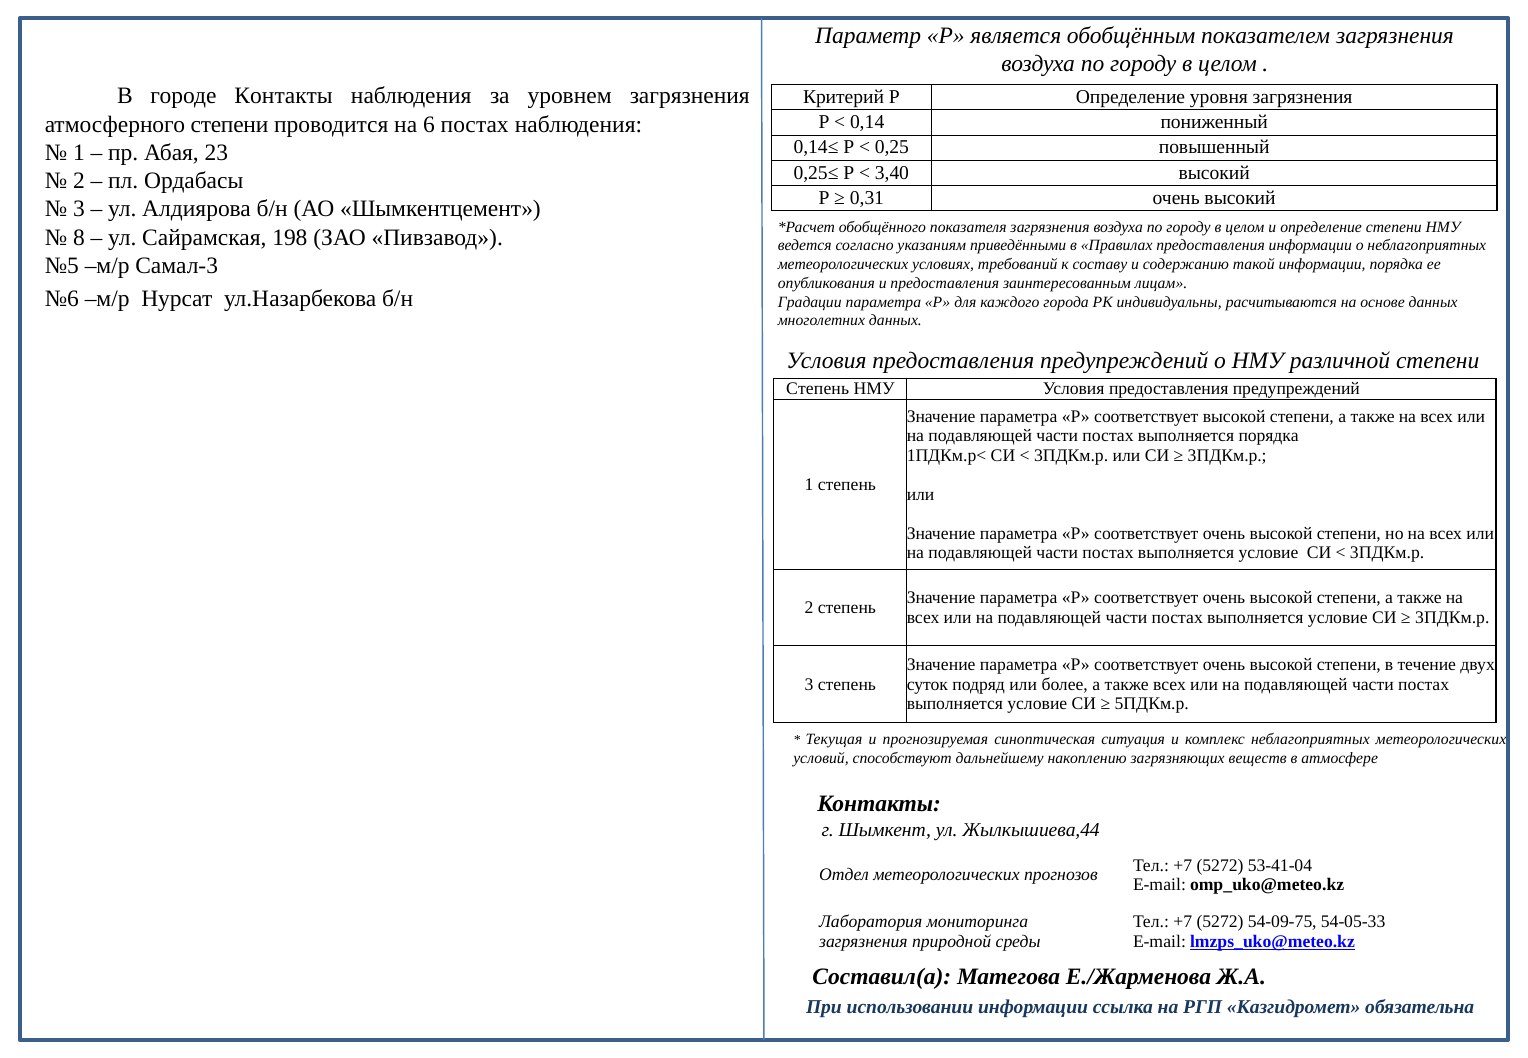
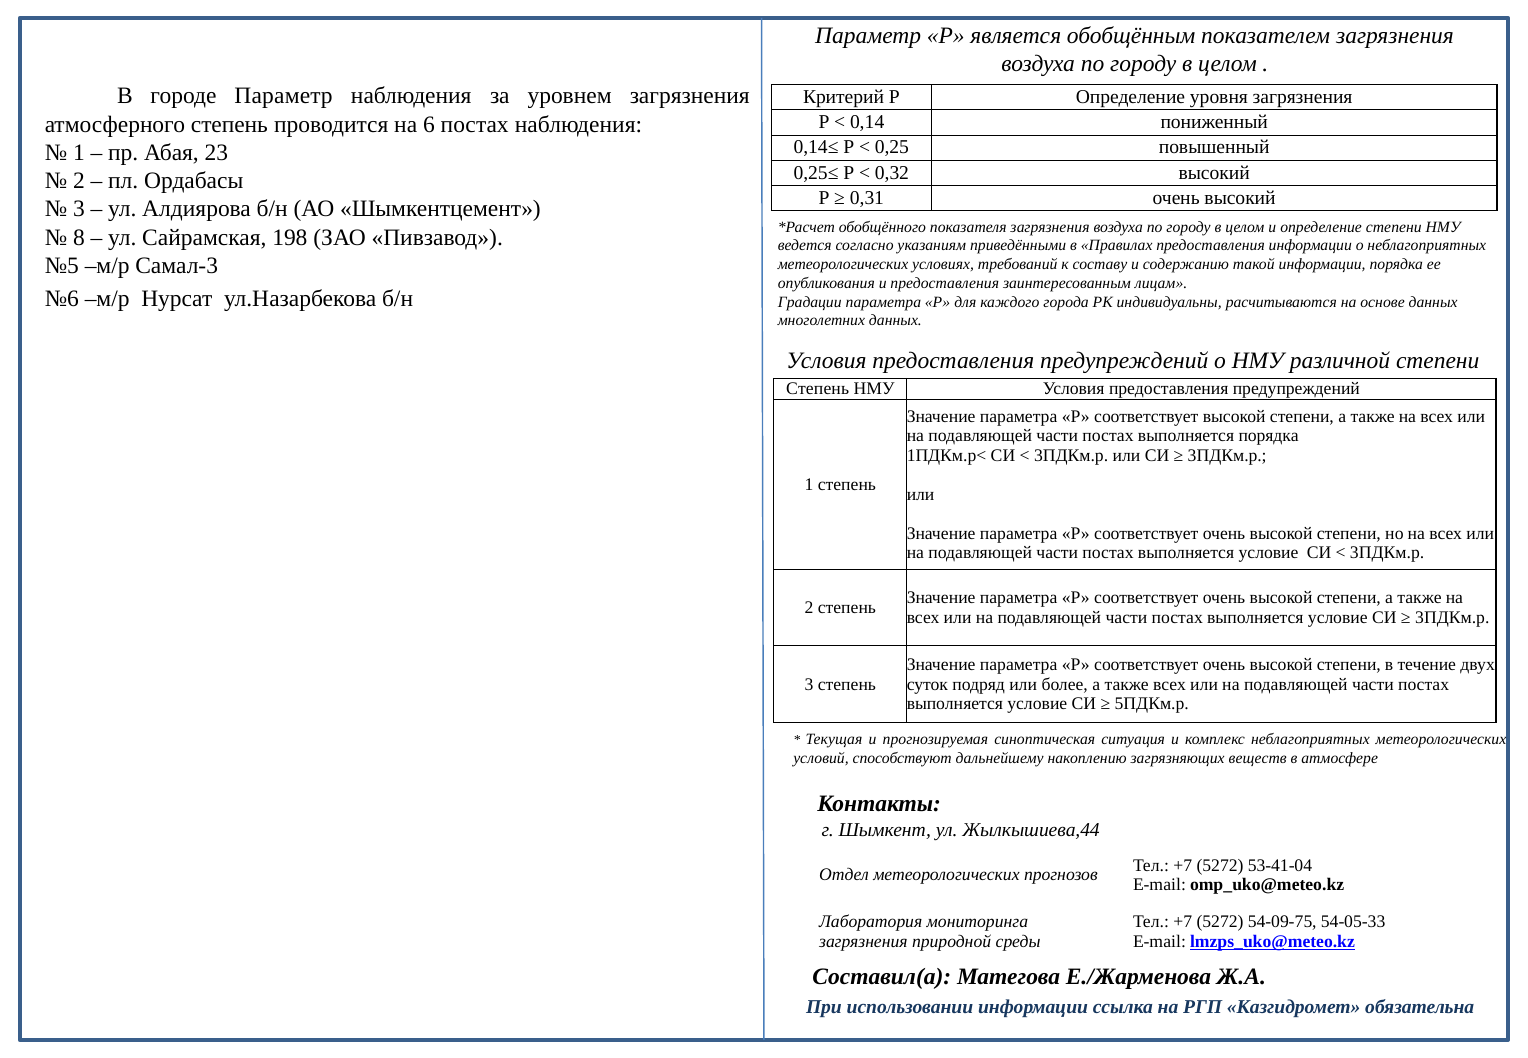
городе Контакты: Контакты -> Параметр
атмосферного степени: степени -> степень
3,40: 3,40 -> 0,32
